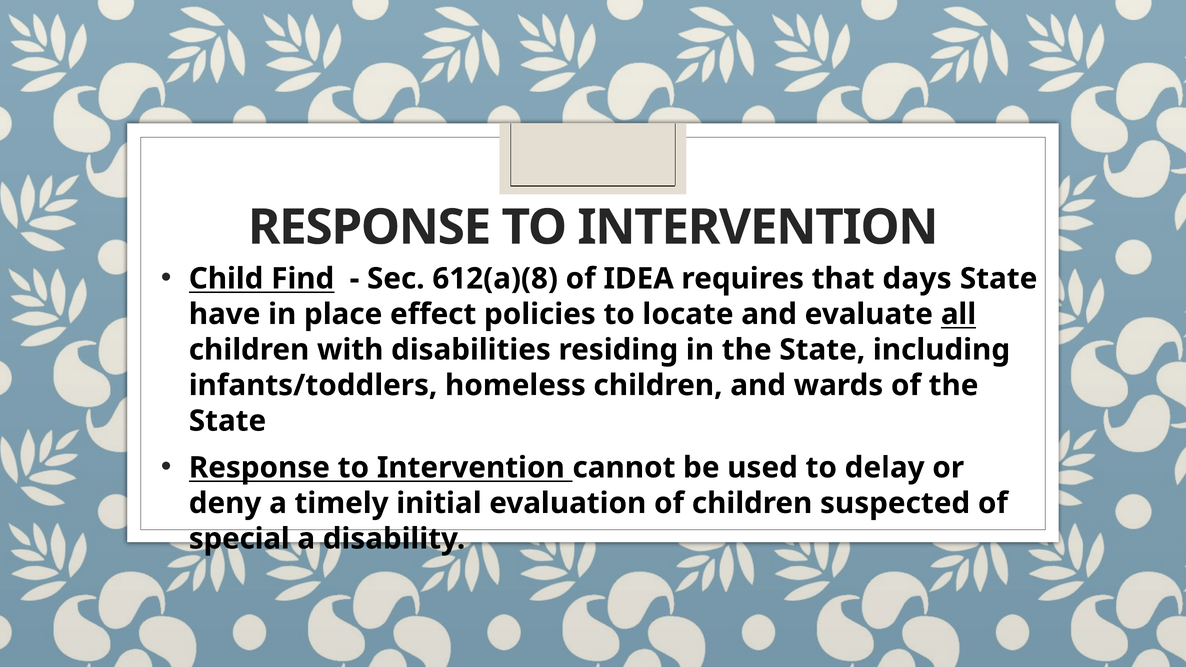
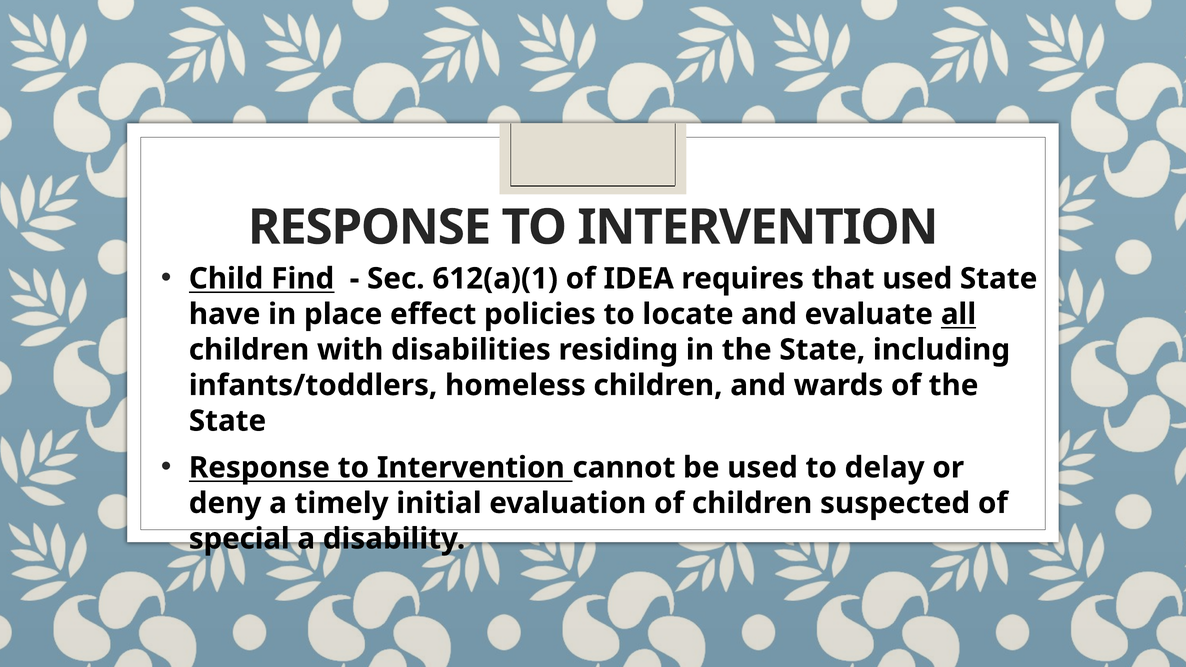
612(a)(8: 612(a)(8 -> 612(a)(1
that days: days -> used
